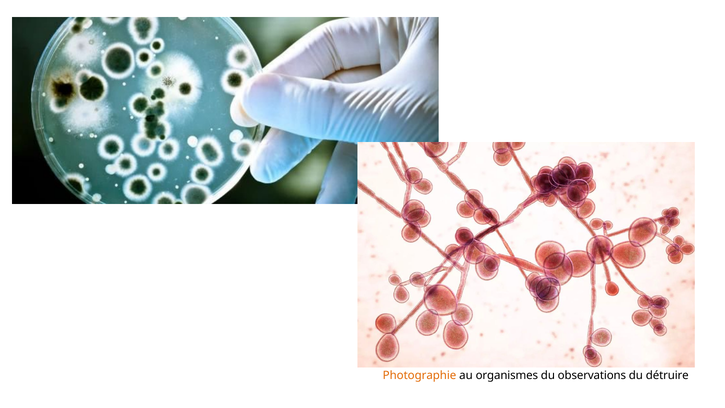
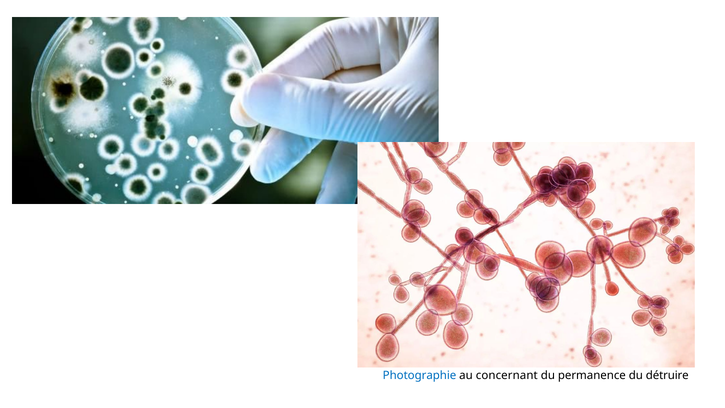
Photographie colour: orange -> blue
organismes: organismes -> concernant
observations: observations -> permanence
